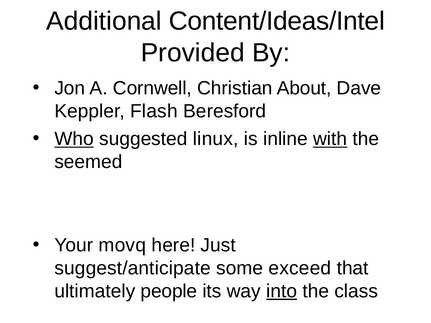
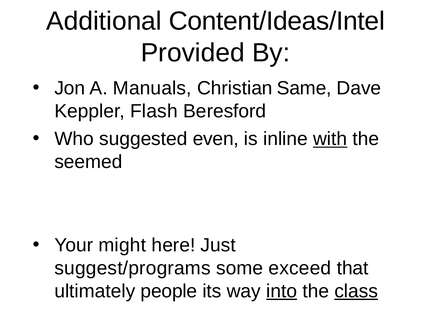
Cornwell: Cornwell -> Manuals
About: About -> Same
Who underline: present -> none
linux: linux -> even
movq: movq -> might
suggest/anticipate: suggest/anticipate -> suggest/programs
class underline: none -> present
